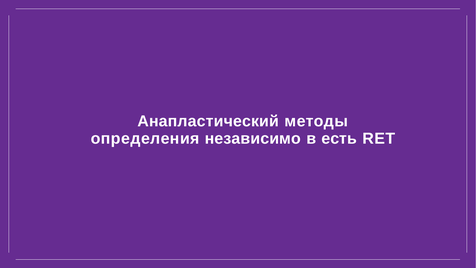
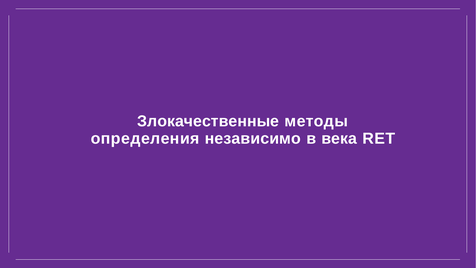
Анапластический: Анапластический -> Злокачественные
есть: есть -> века
